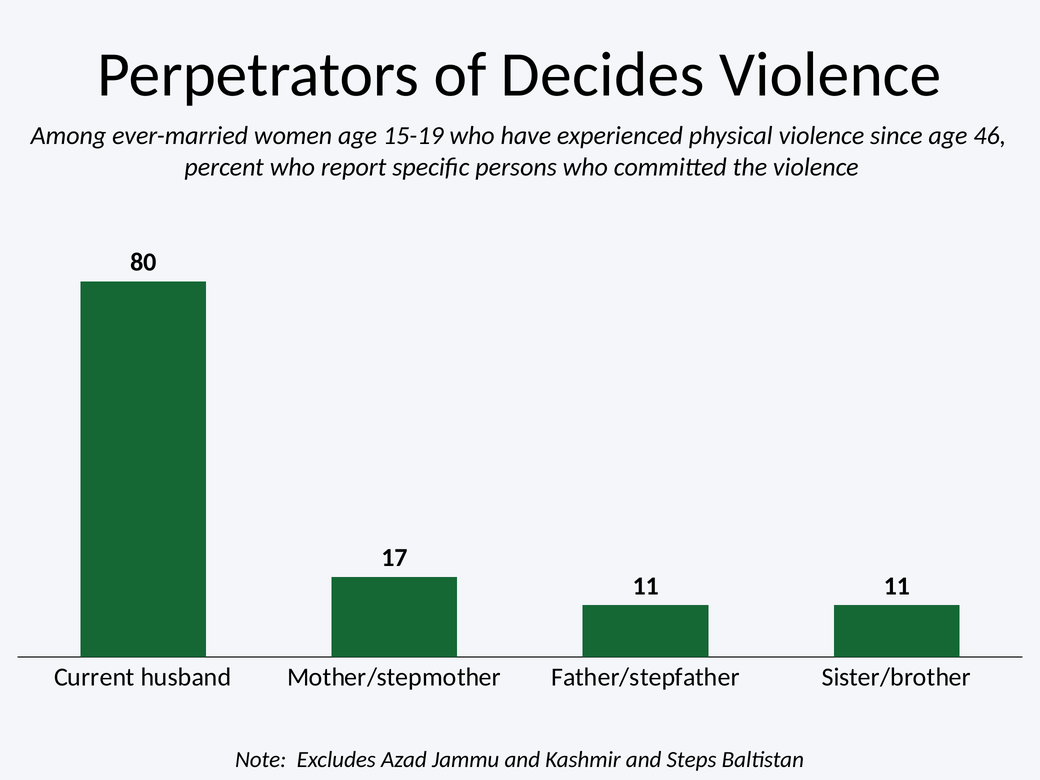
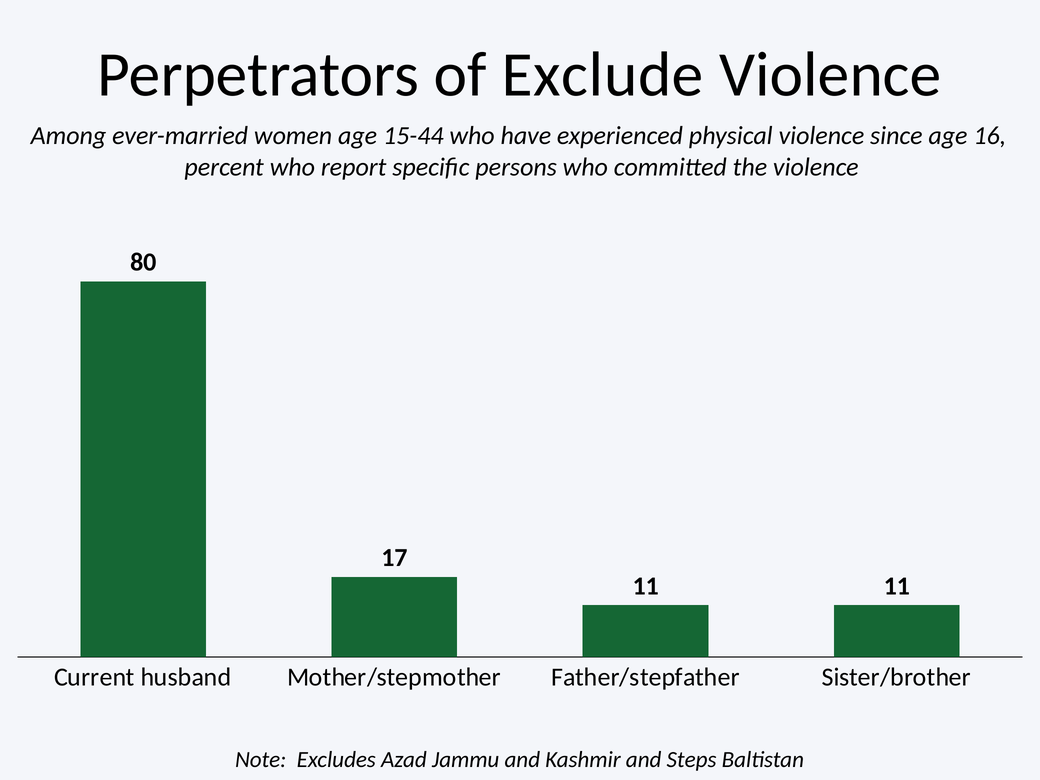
Decides: Decides -> Exclude
15-19: 15-19 -> 15-44
46: 46 -> 16
